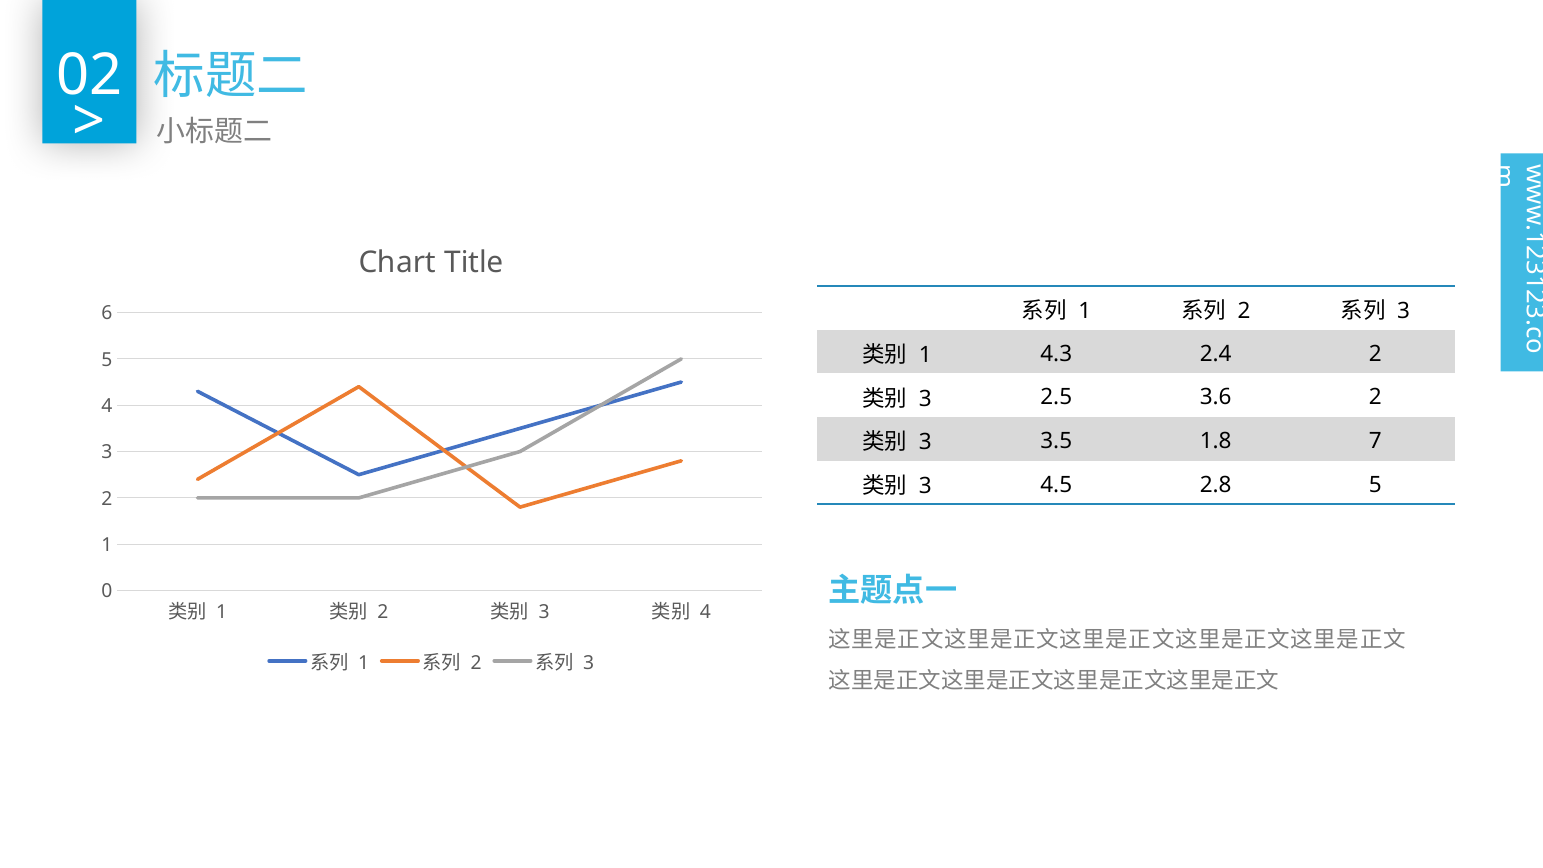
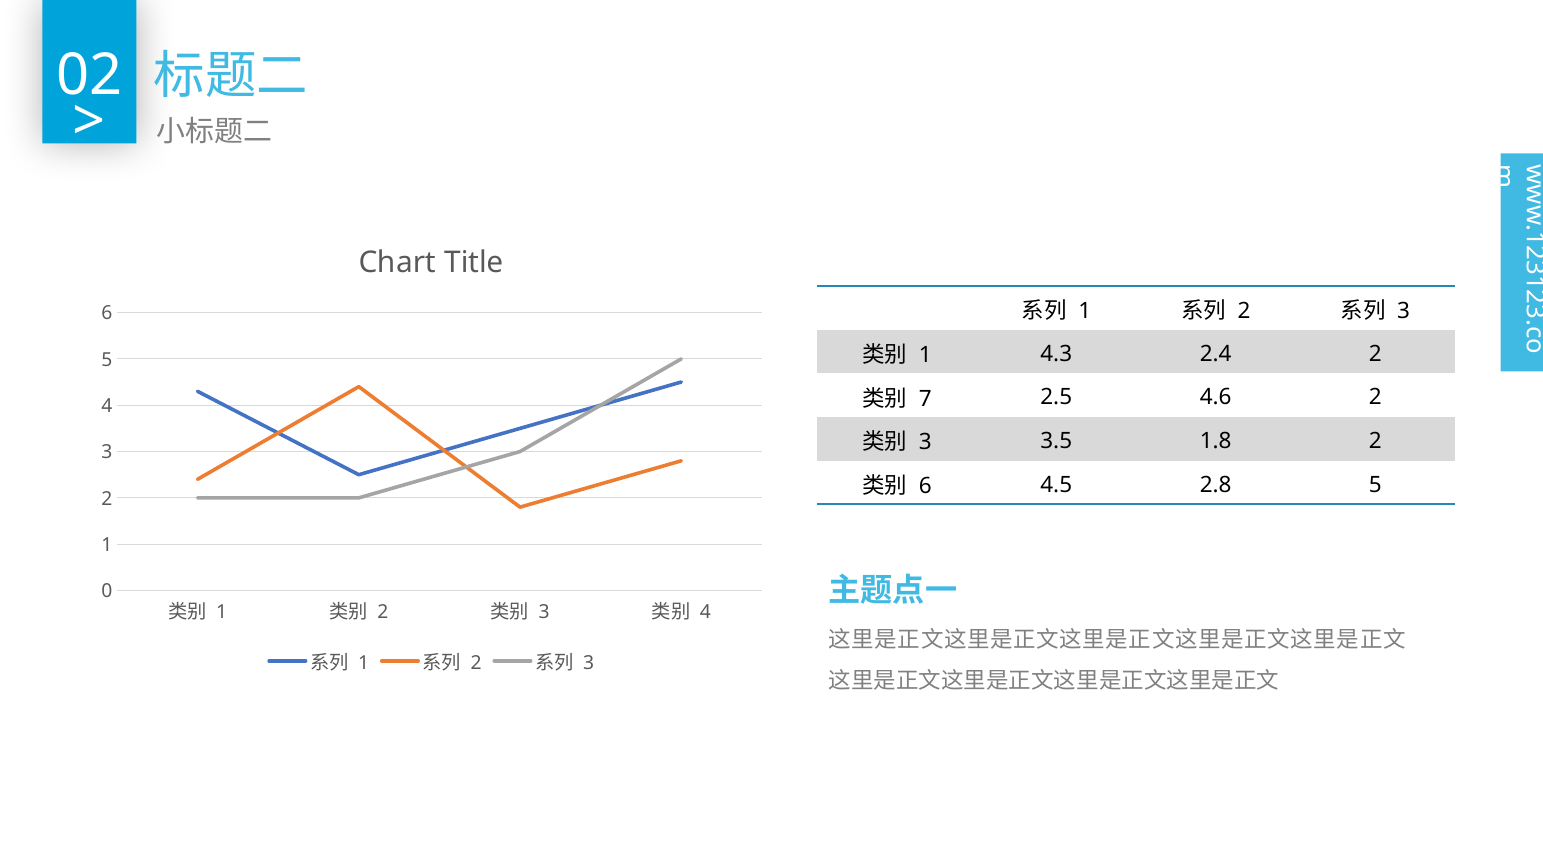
3 at (925, 399): 3 -> 7
3.6: 3.6 -> 4.6
1.8 7: 7 -> 2
3 at (925, 486): 3 -> 6
